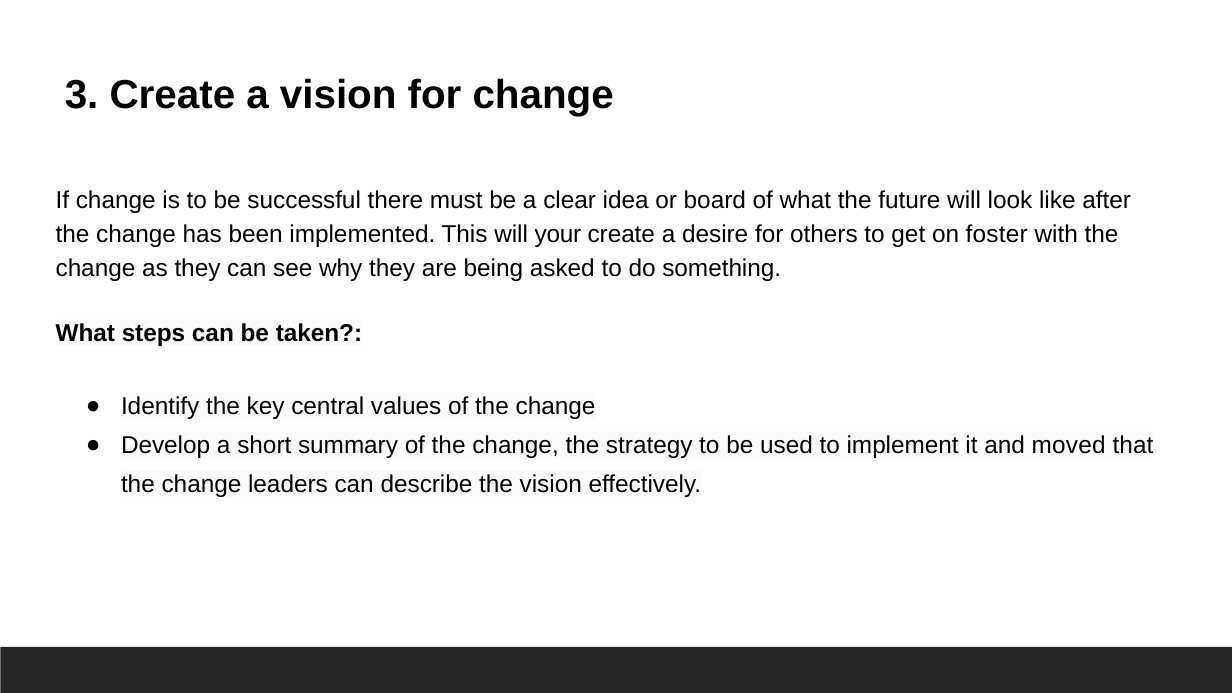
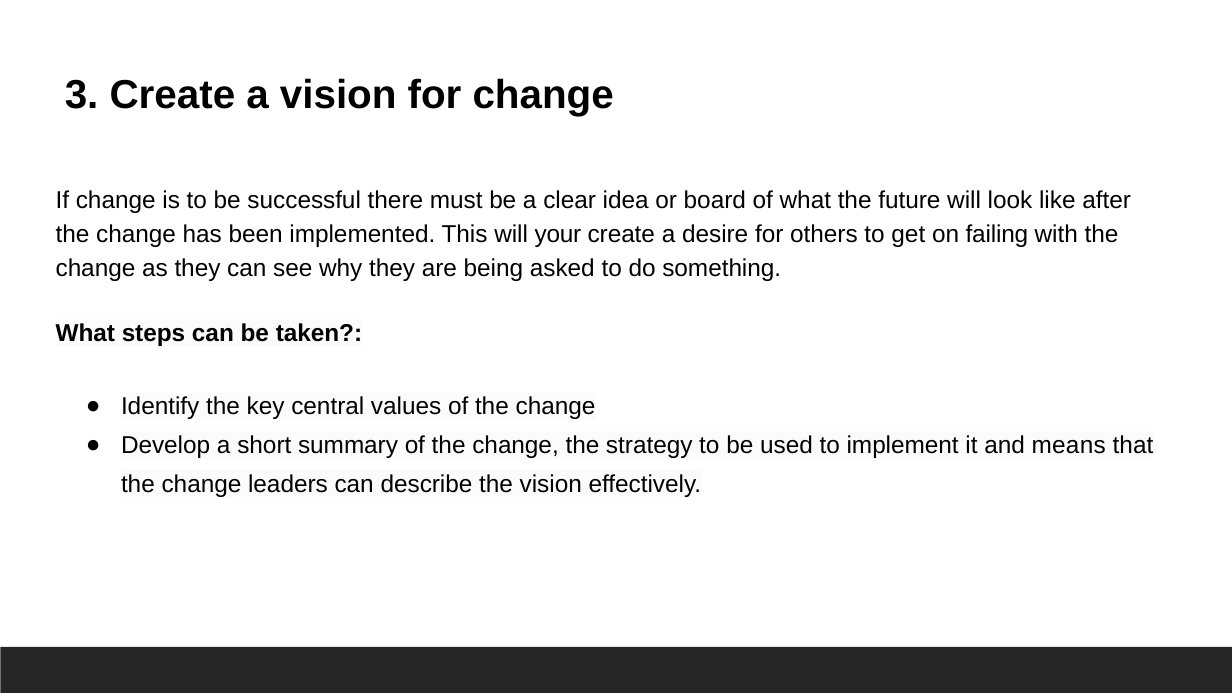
foster: foster -> failing
moved: moved -> means
